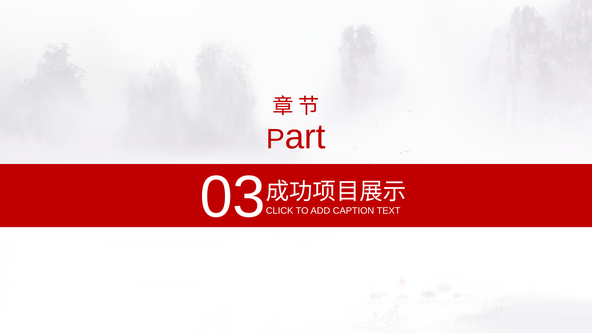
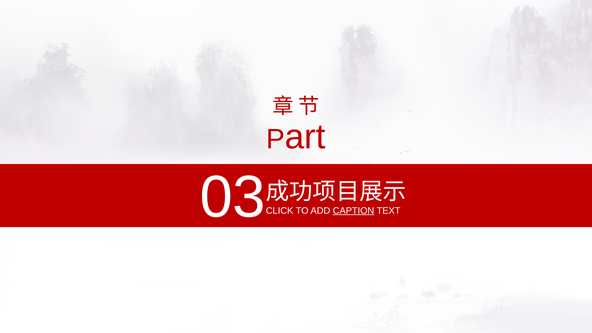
CAPTION underline: none -> present
